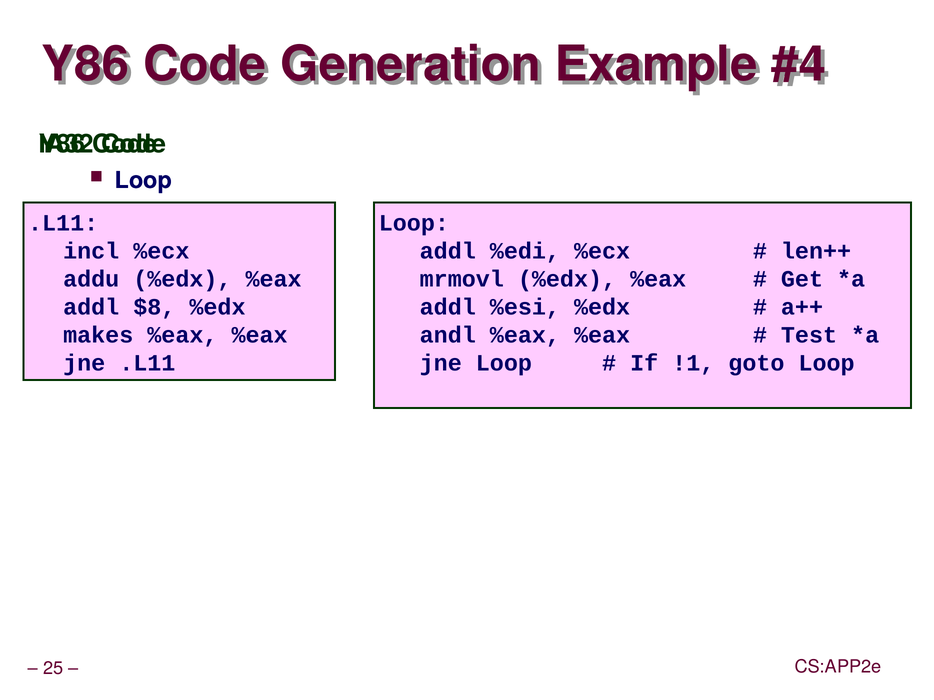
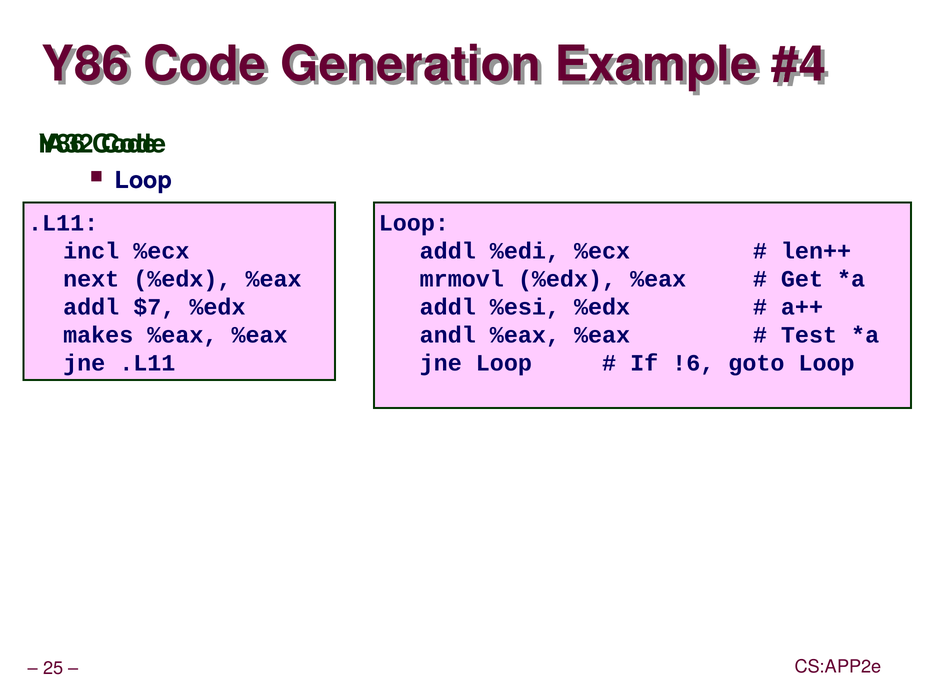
addu: addu -> next
$8: $8 -> $7
!1: !1 -> !6
